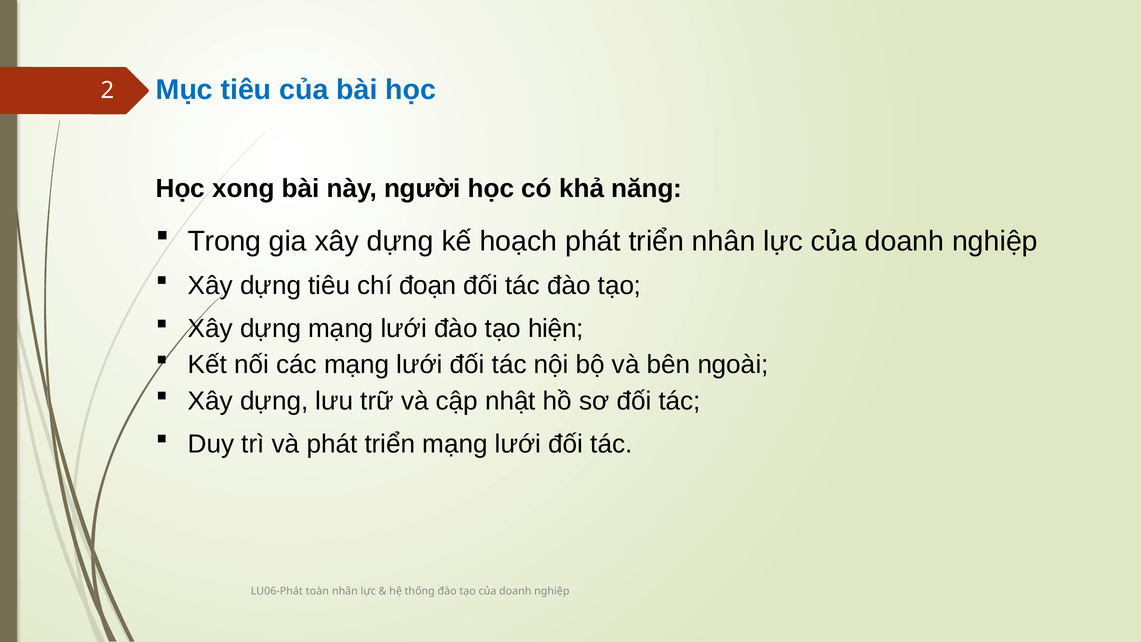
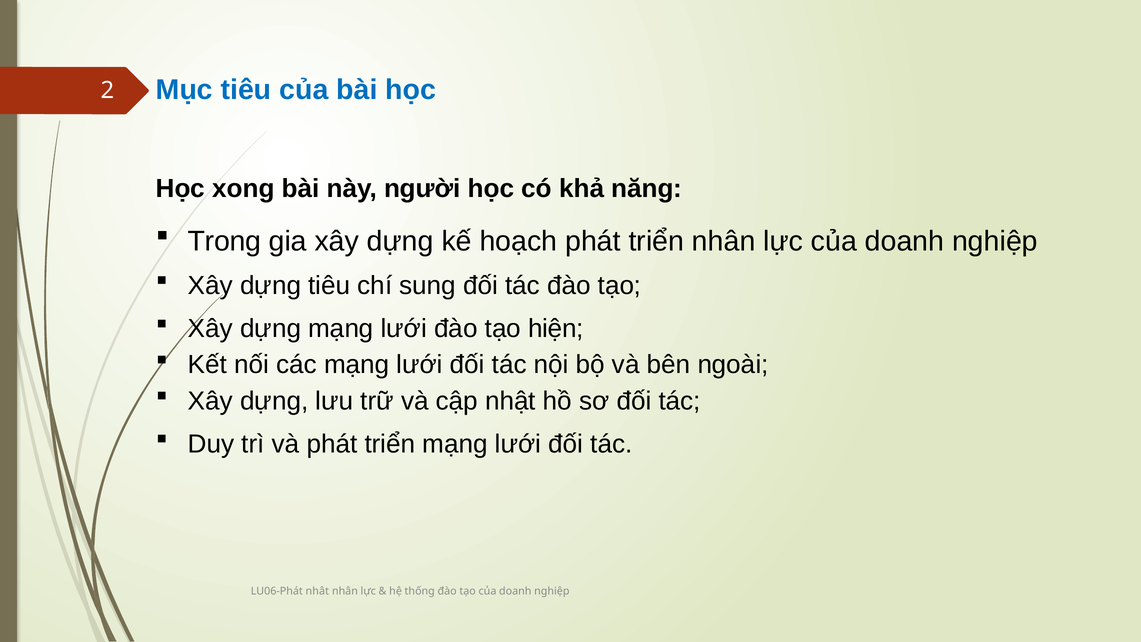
đoạn: đoạn -> sung
toàn: toàn -> nhât
